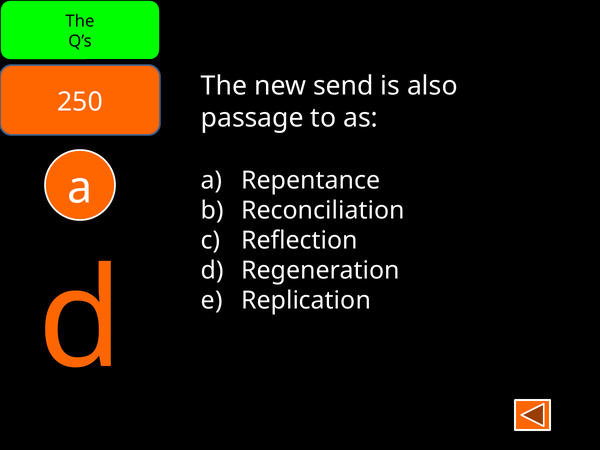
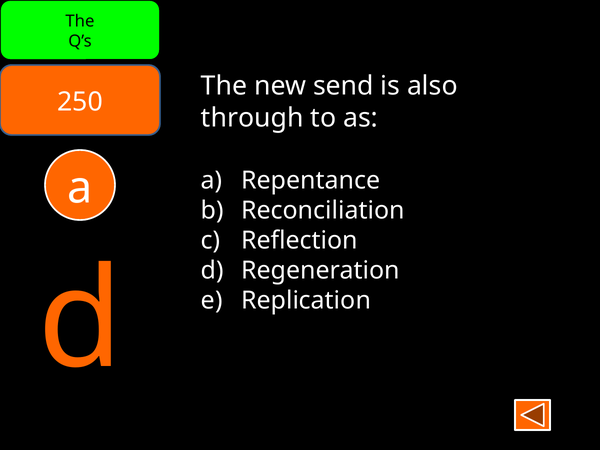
passage: passage -> through
